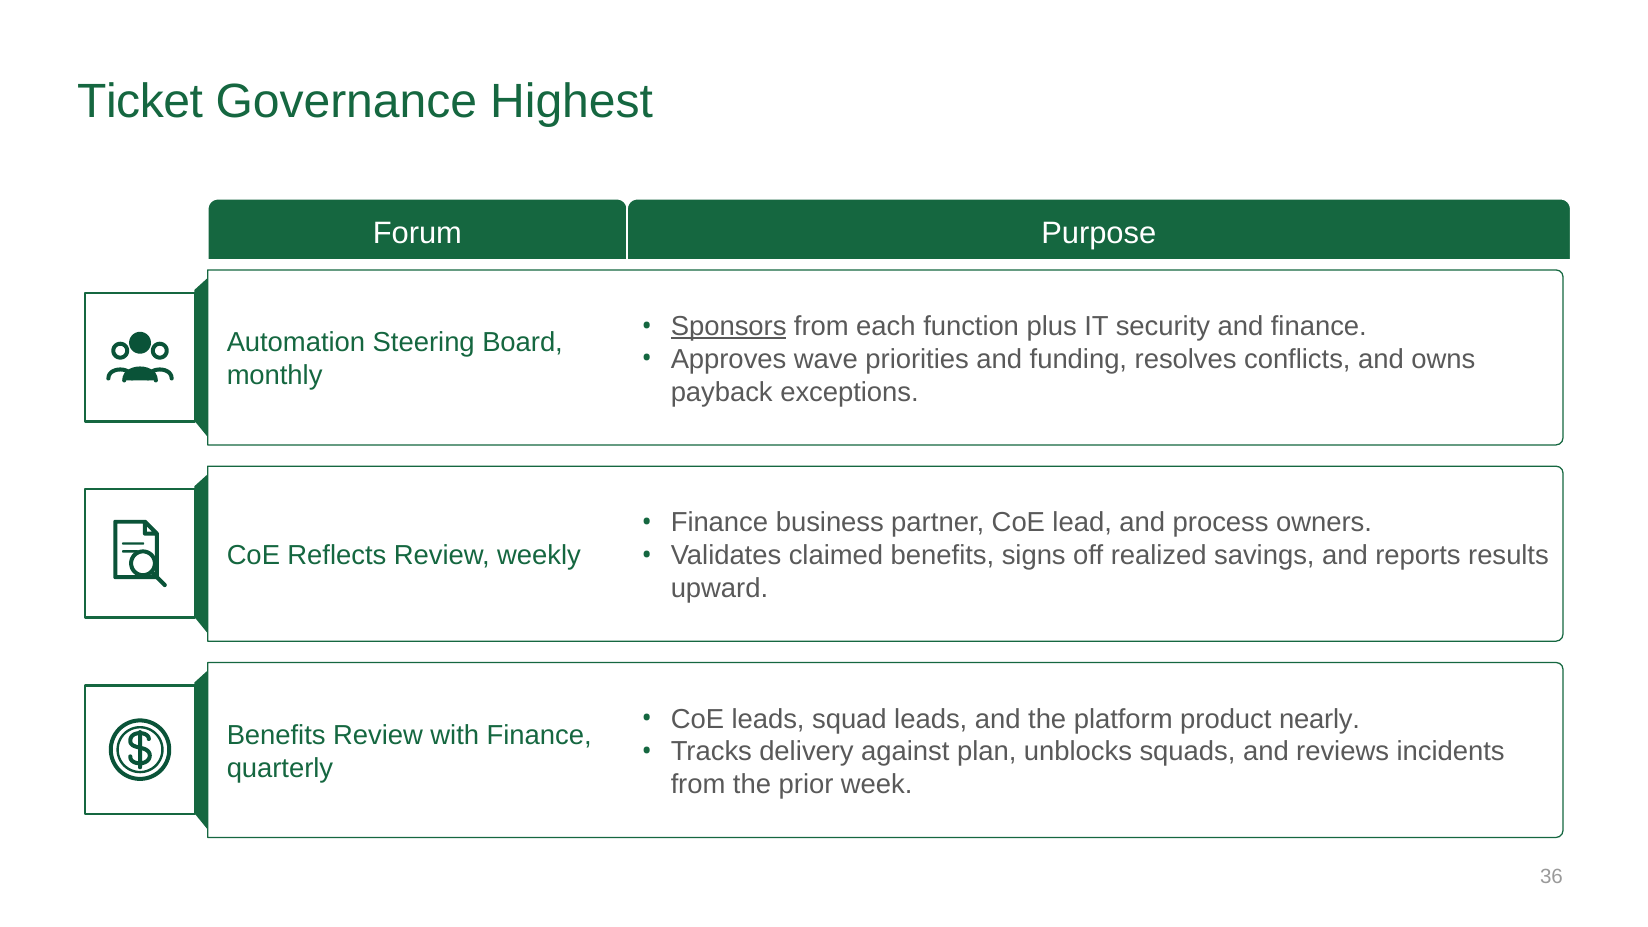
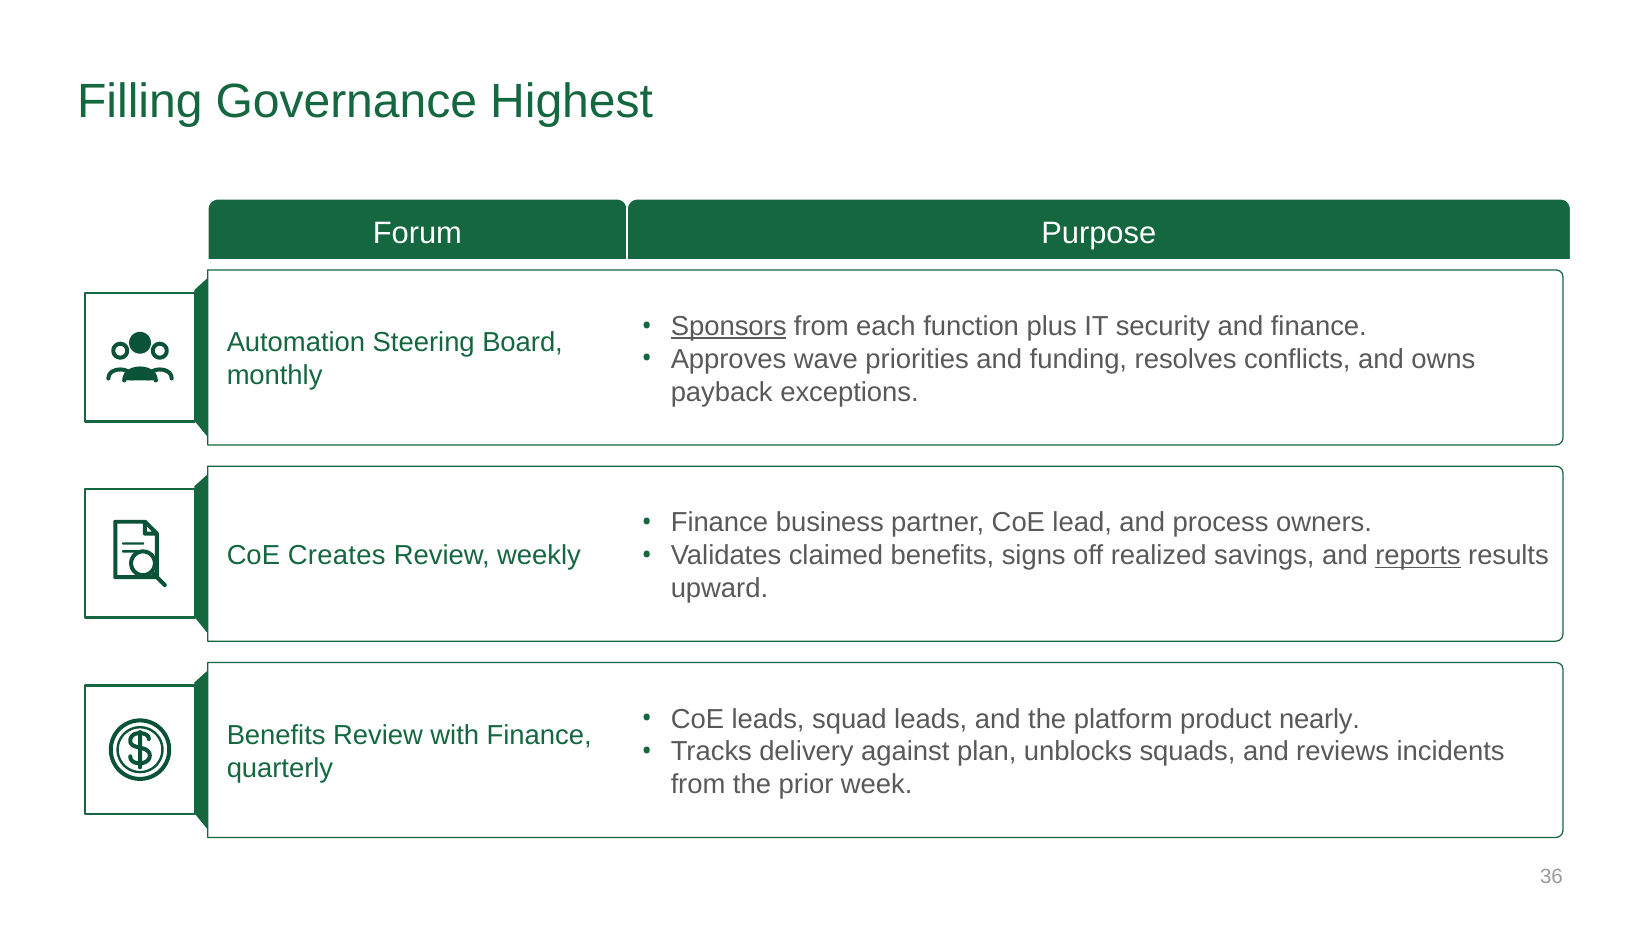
Ticket: Ticket -> Filling
Reflects: Reflects -> Creates
reports underline: none -> present
